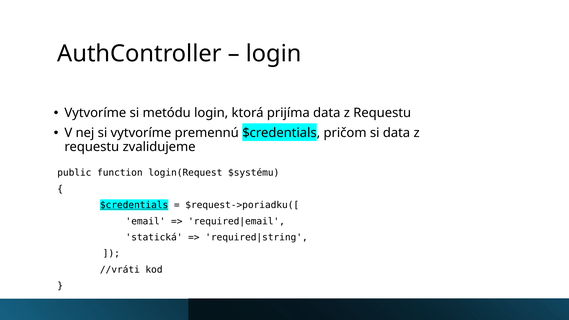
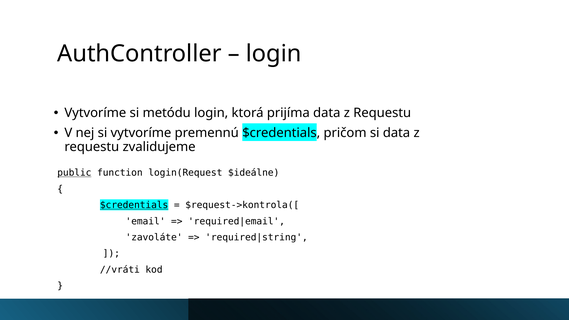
public underline: none -> present
$systému: $systému -> $ideálne
$request->poriadku([: $request->poriadku([ -> $request->kontrola([
statická: statická -> zavoláte
